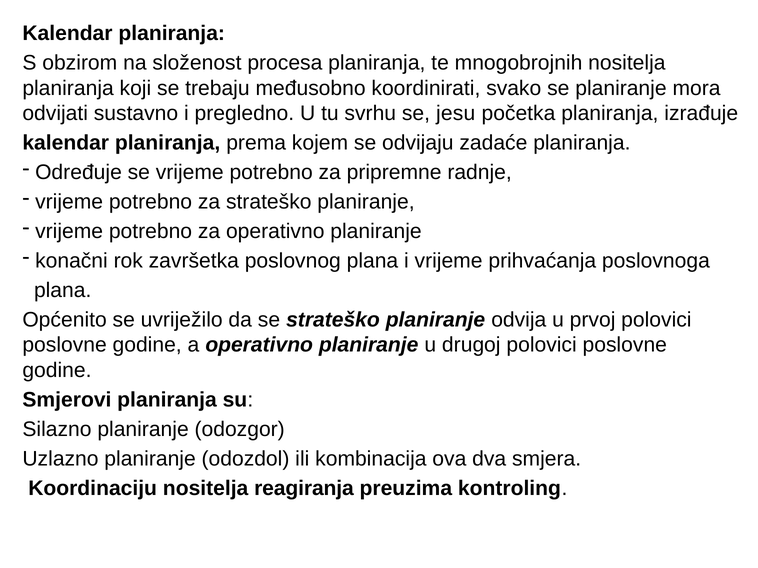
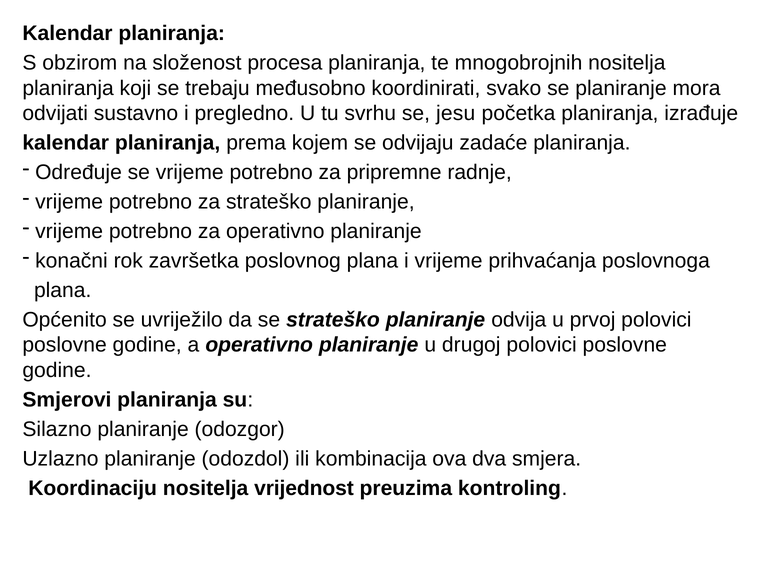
reagiranja: reagiranja -> vrijednost
